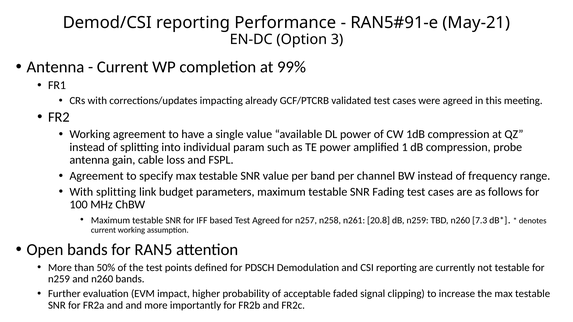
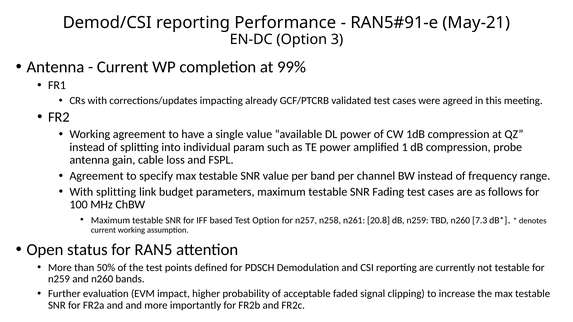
Test Agreed: Agreed -> Option
Open bands: bands -> status
